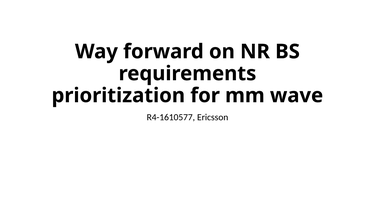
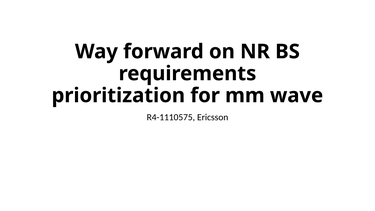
R4-1610577: R4-1610577 -> R4-1110575
